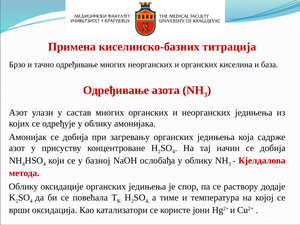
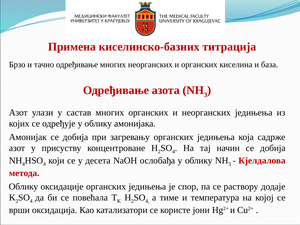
базној: базној -> десета
